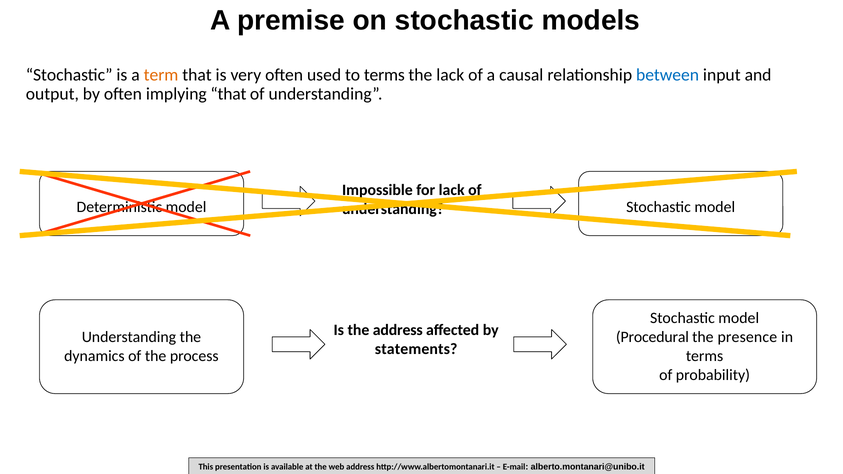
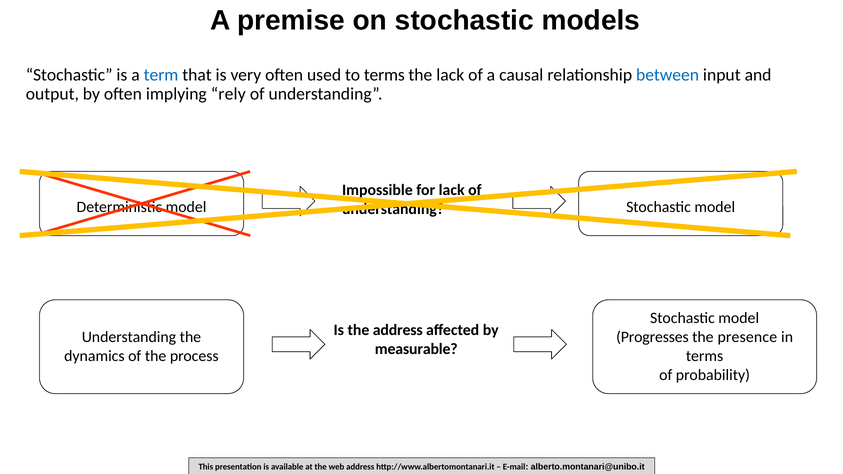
term colour: orange -> blue
implying that: that -> rely
Procedural: Procedural -> Progresses
statements: statements -> measurable
